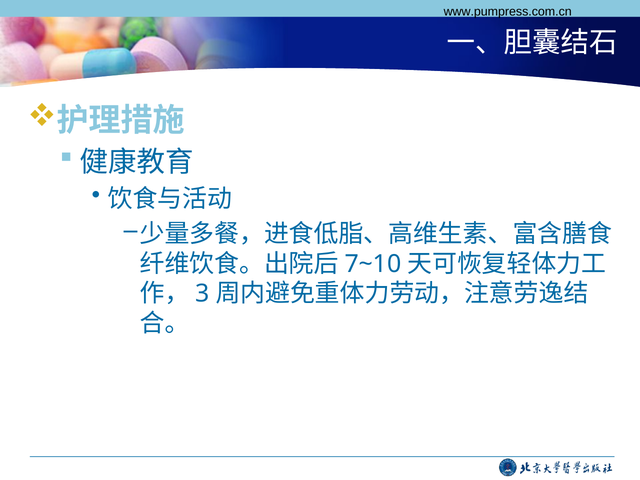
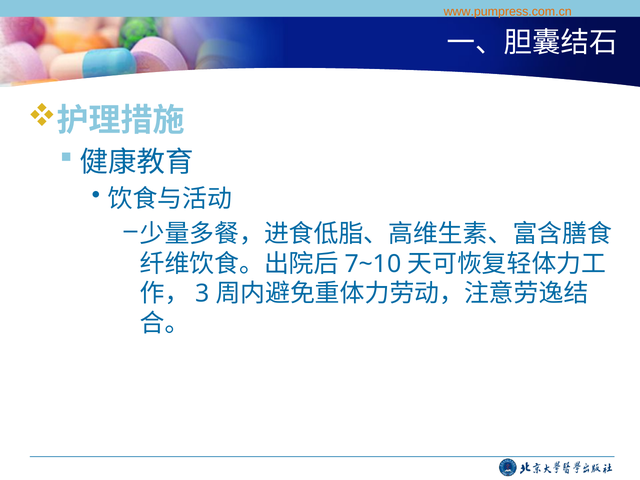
www.pumpress.com.cn colour: black -> orange
